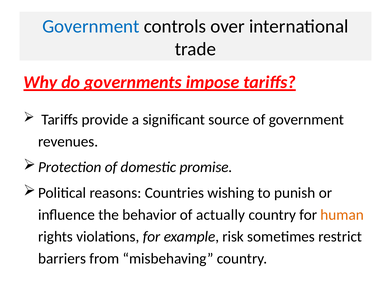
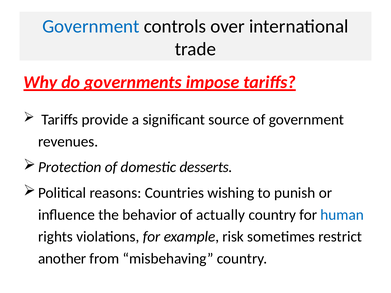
promise: promise -> desserts
human colour: orange -> blue
barriers: barriers -> another
